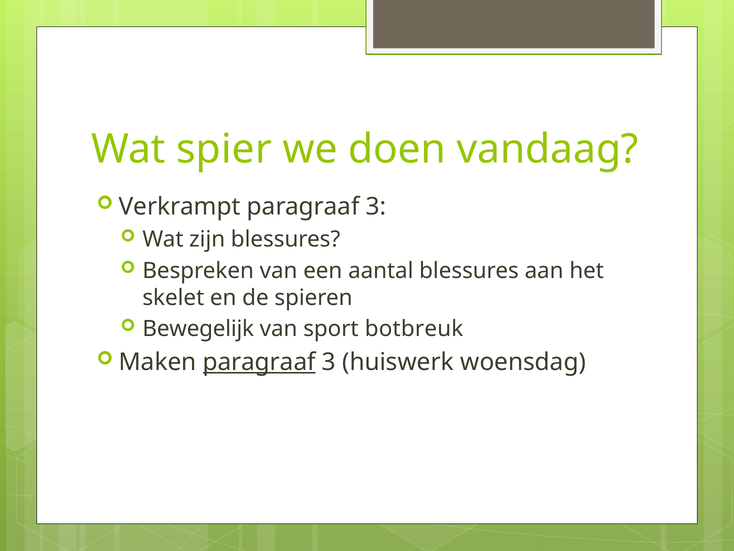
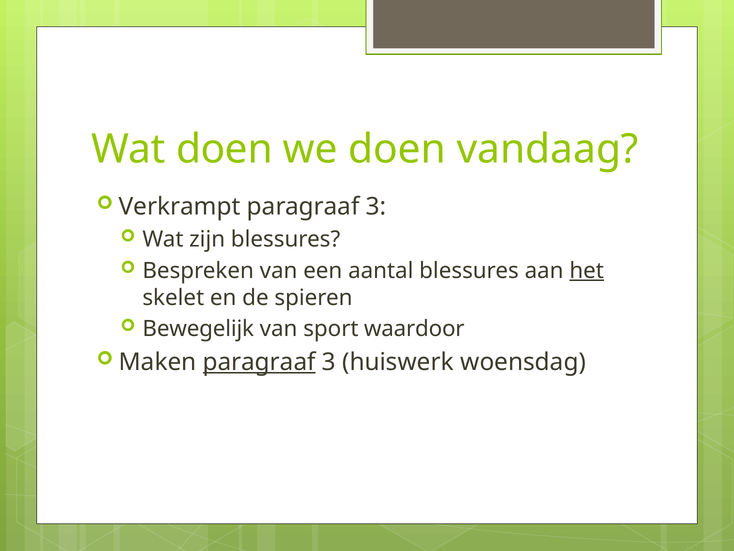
Wat spier: spier -> doen
het underline: none -> present
botbreuk: botbreuk -> waardoor
